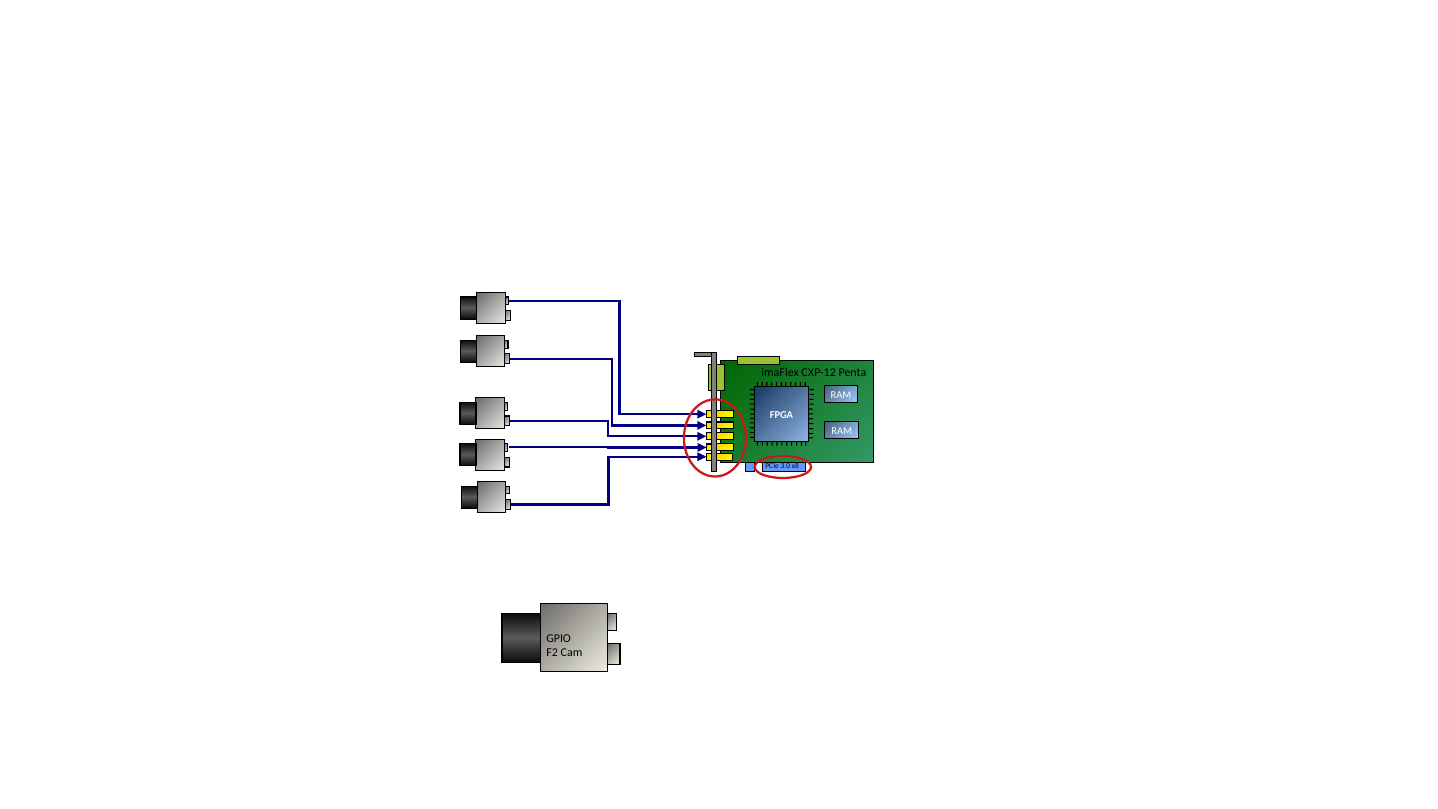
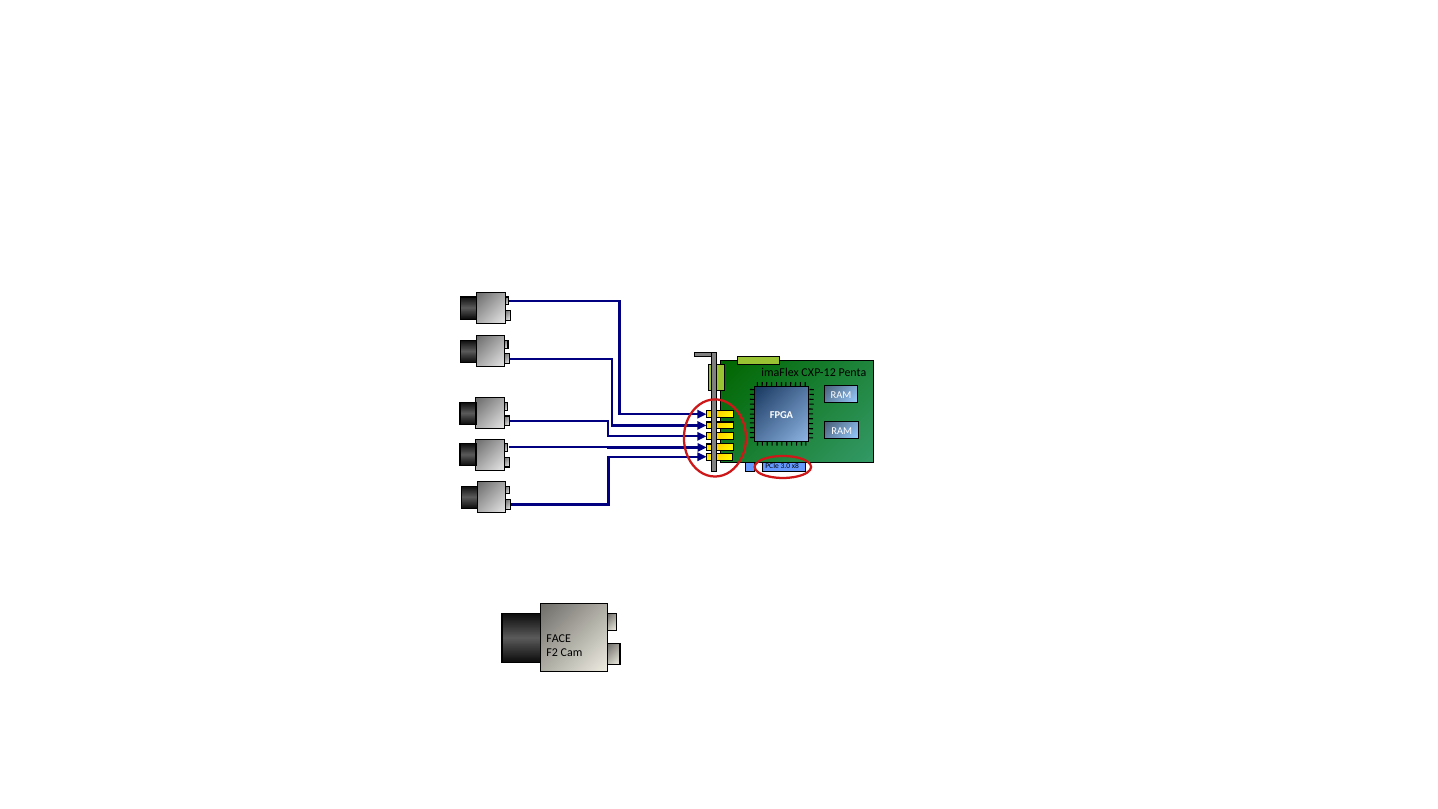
GPIO: GPIO -> FACE
